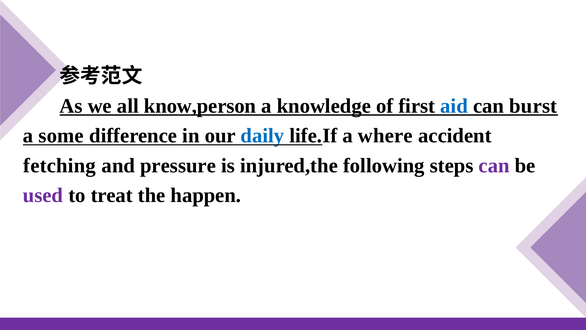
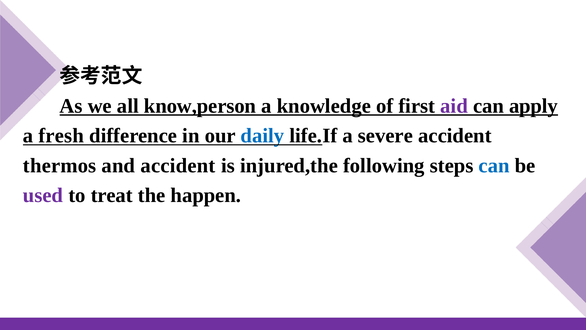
aid colour: blue -> purple
burst: burst -> apply
some: some -> fresh
where: where -> severe
fetching: fetching -> thermos
and pressure: pressure -> accident
can at (494, 165) colour: purple -> blue
